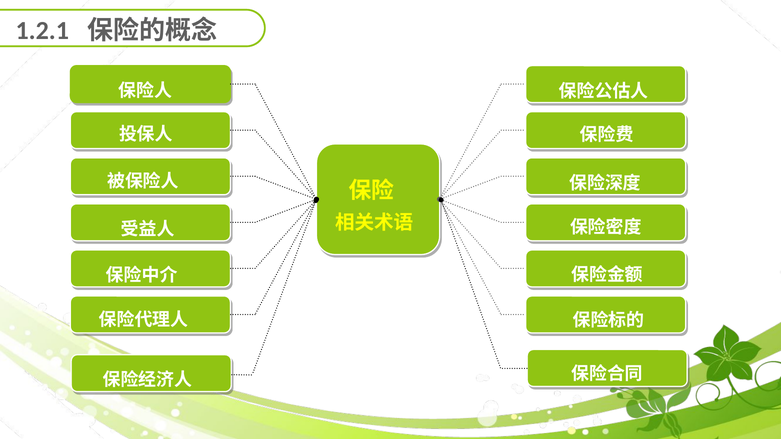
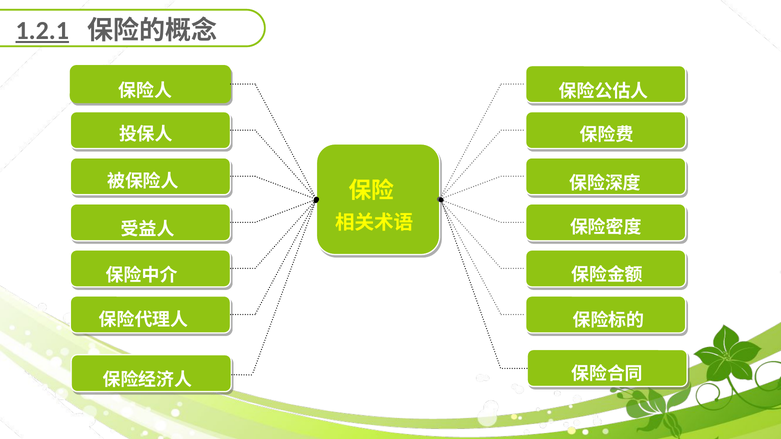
1.2.1 underline: none -> present
